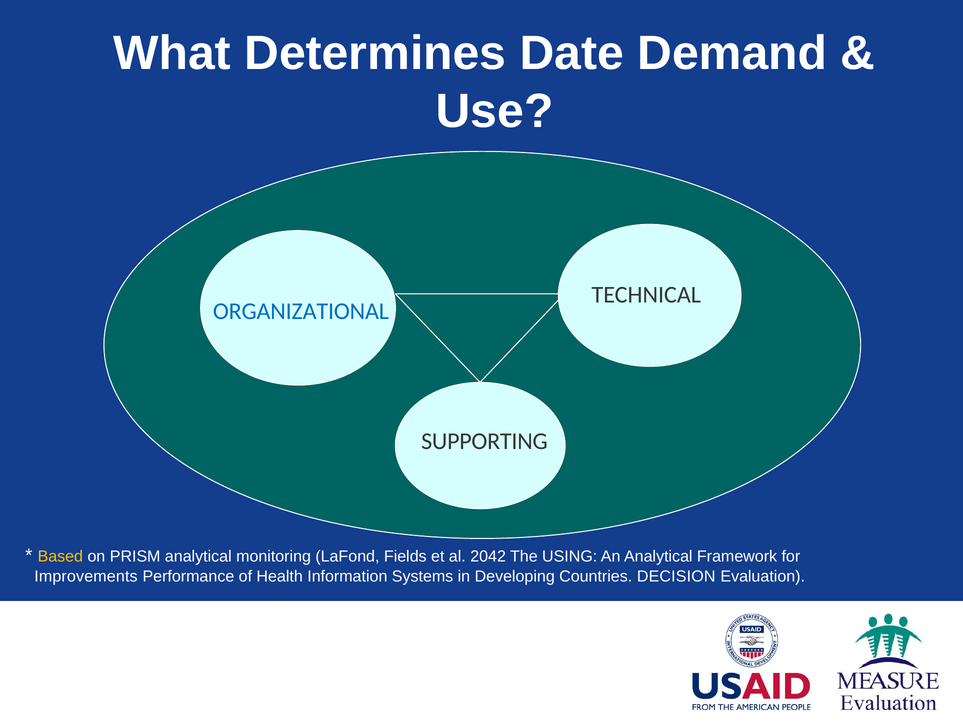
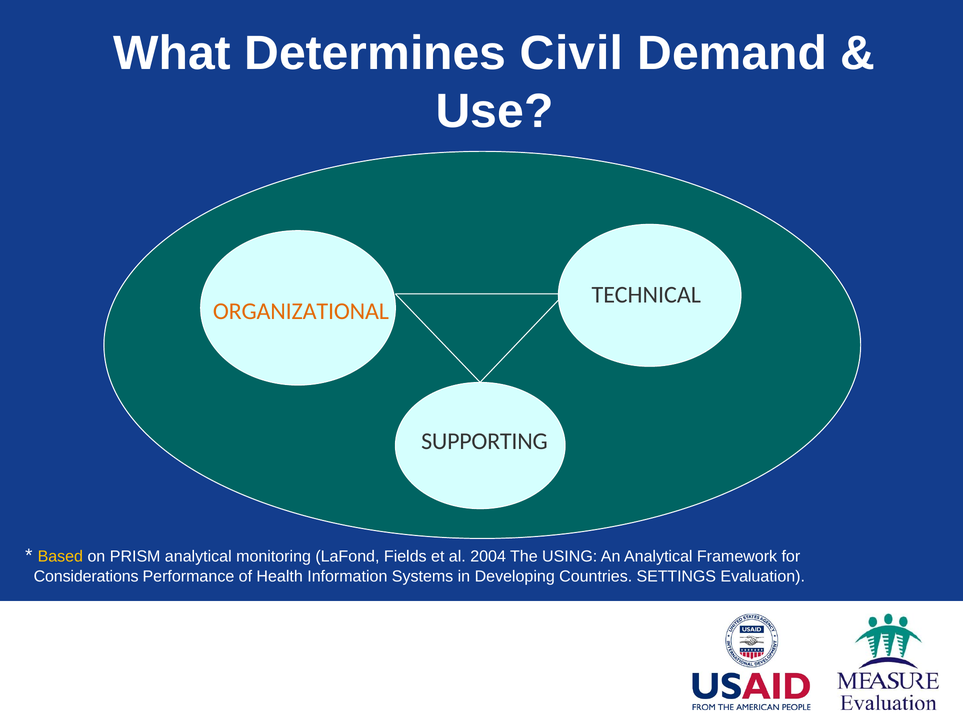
Date: Date -> Civil
ORGANIZATIONAL colour: blue -> orange
2042: 2042 -> 2004
Improvements: Improvements -> Considerations
DECISION: DECISION -> SETTINGS
